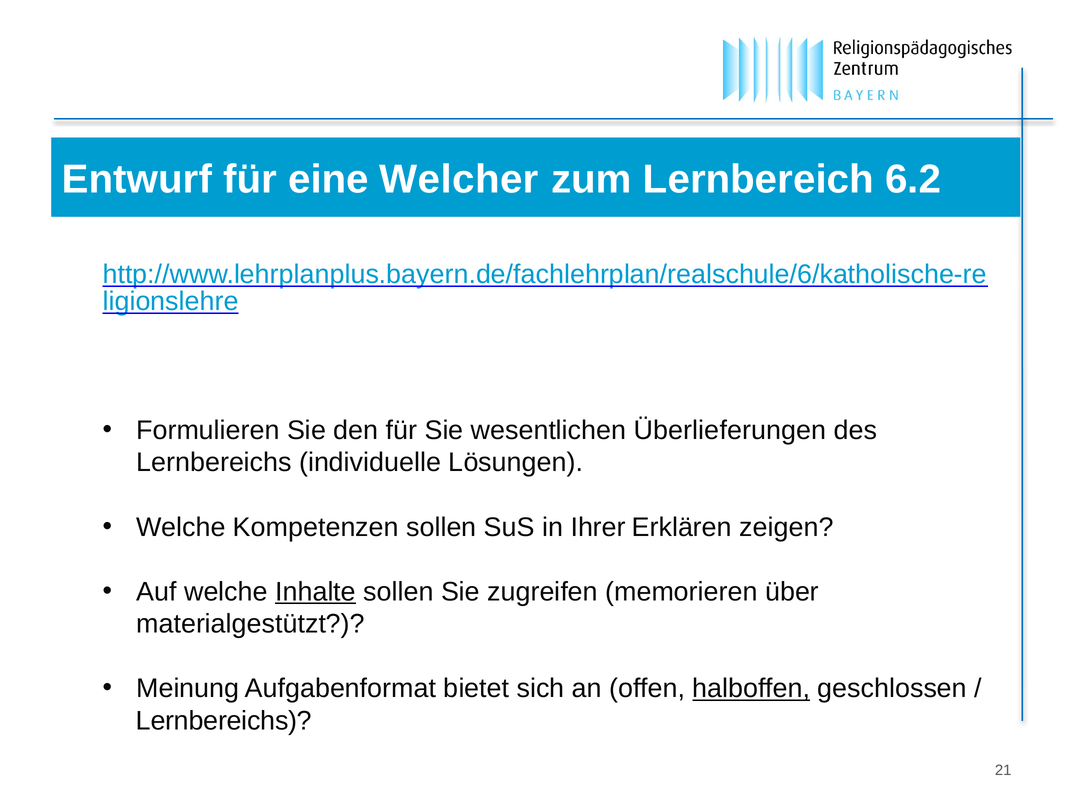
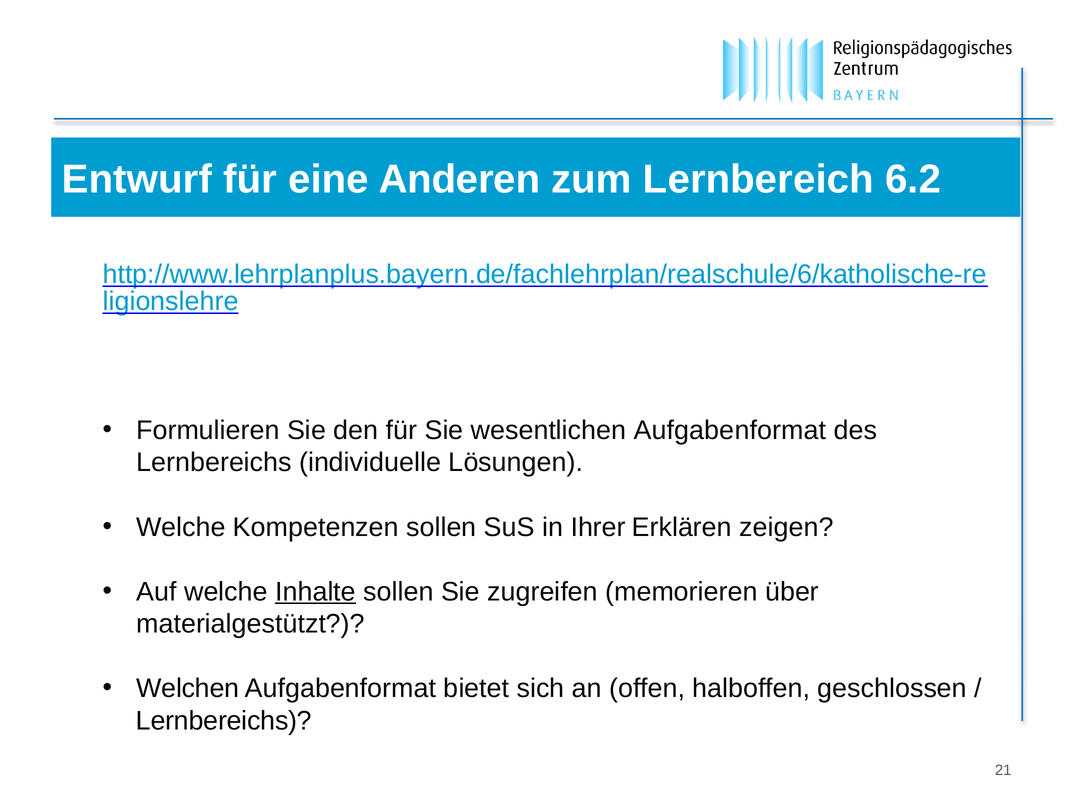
Welcher: Welcher -> Anderen
wesentlichen Überlieferungen: Überlieferungen -> Aufgabenformat
Meinung: Meinung -> Welchen
halboffen underline: present -> none
